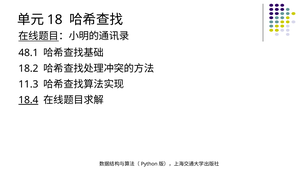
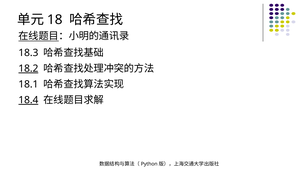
48.1: 48.1 -> 18.3
18.2 underline: none -> present
11.3: 11.3 -> 18.1
